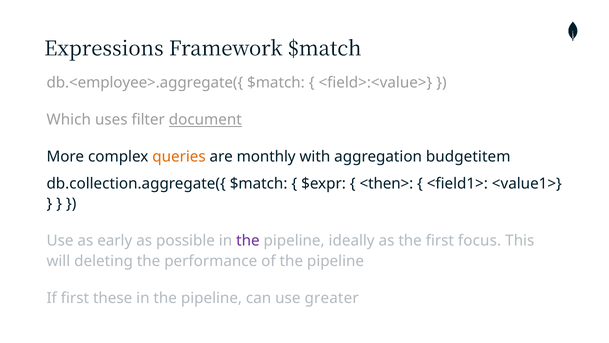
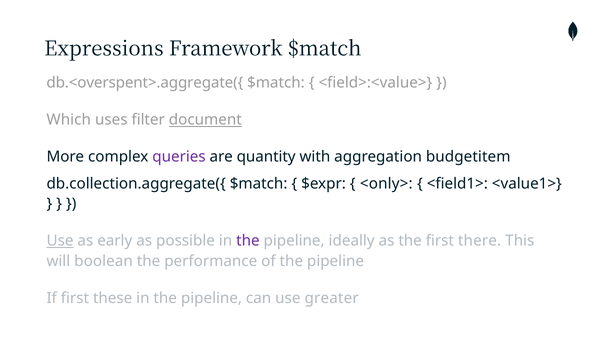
db.<employee>.aggregate({: db.<employee>.aggregate({ -> db.<overspent>.aggregate({
queries colour: orange -> purple
monthly: monthly -> quantity
<then>: <then> -> <only>
Use at (60, 241) underline: none -> present
focus: focus -> there
deleting: deleting -> boolean
